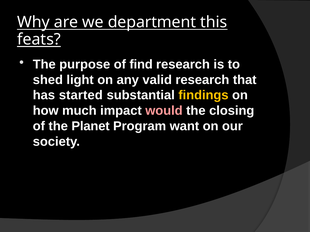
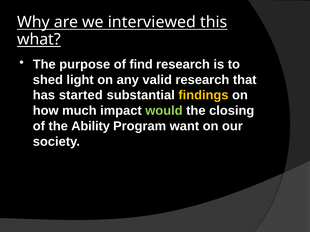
department: department -> interviewed
feats: feats -> what
would colour: pink -> light green
Planet: Planet -> Ability
